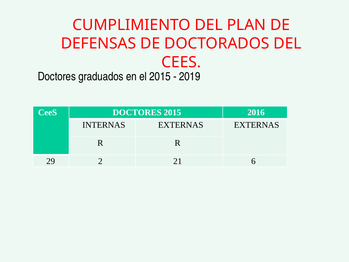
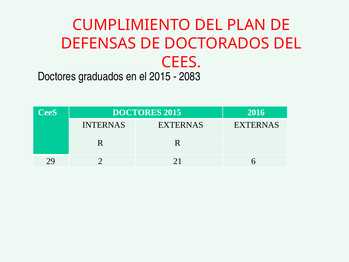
2019: 2019 -> 2083
